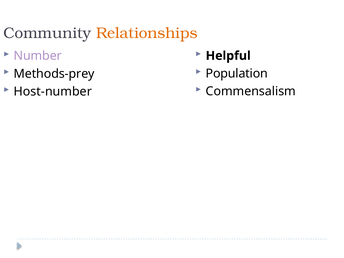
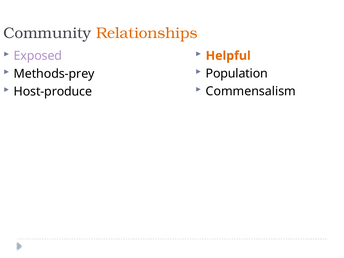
Helpful colour: black -> orange
Number: Number -> Exposed
Host-number: Host-number -> Host-produce
